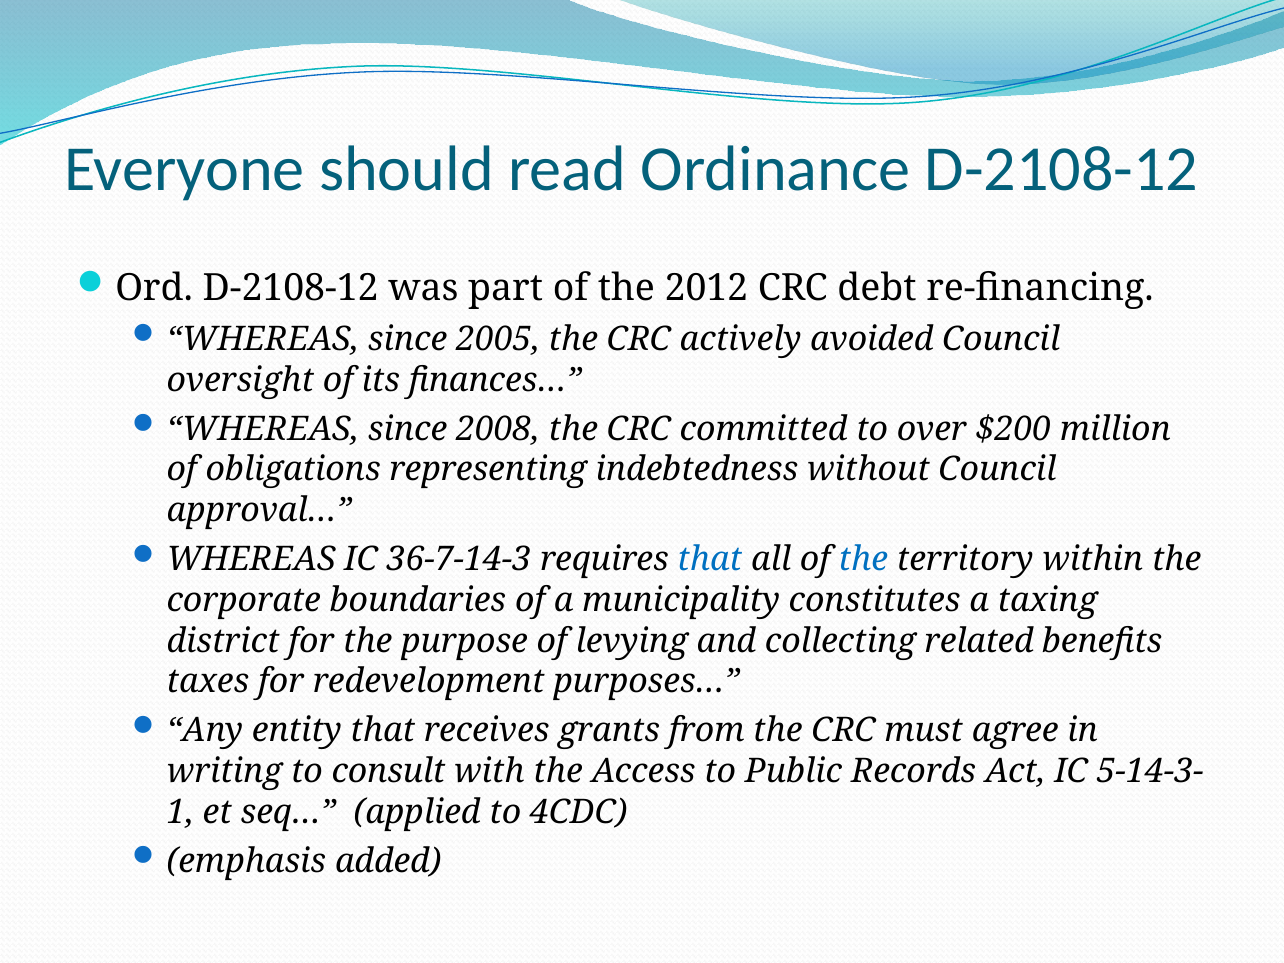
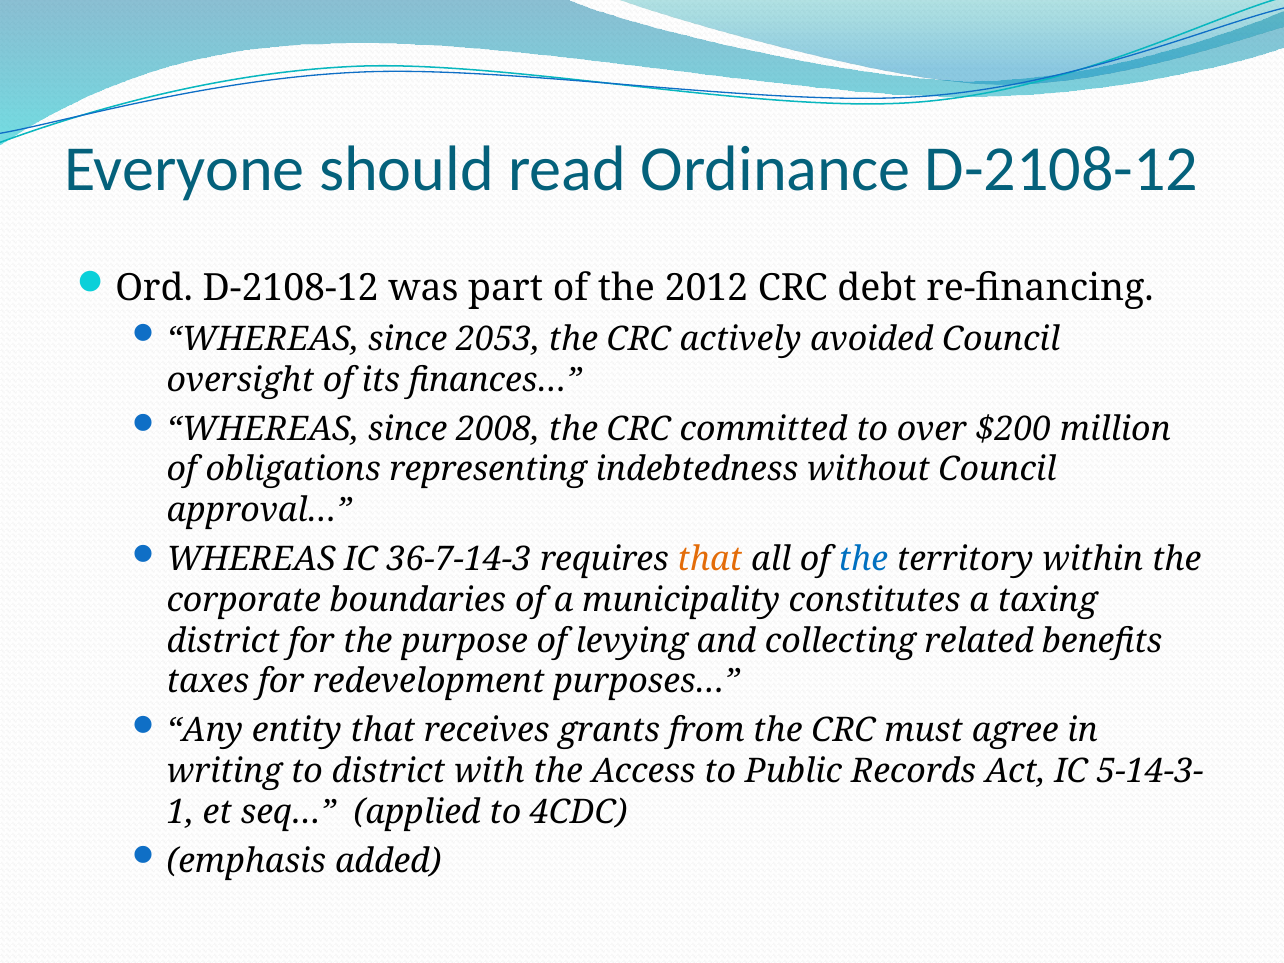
2005: 2005 -> 2053
that at (710, 560) colour: blue -> orange
to consult: consult -> district
